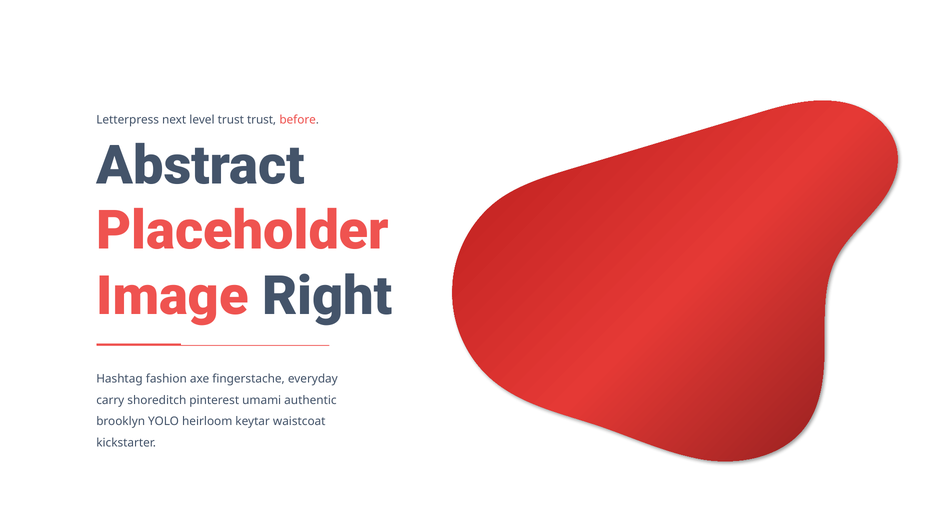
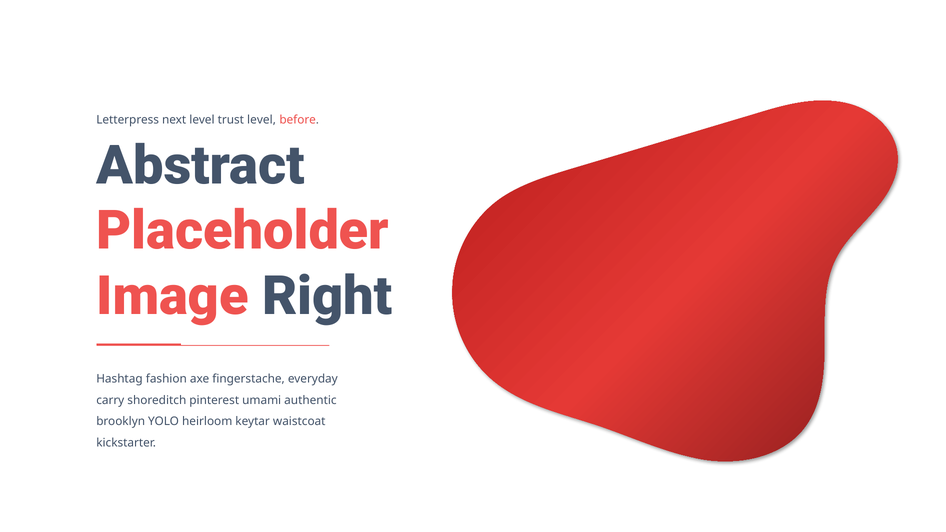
trust trust: trust -> level
